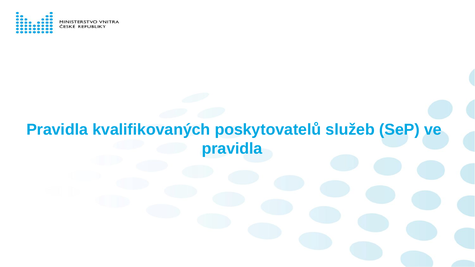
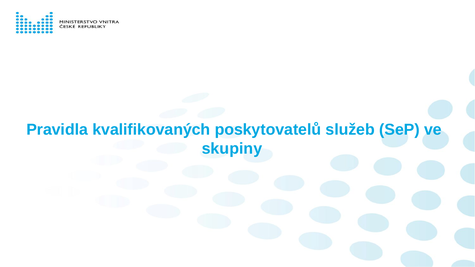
pravidla at (232, 149): pravidla -> skupiny
